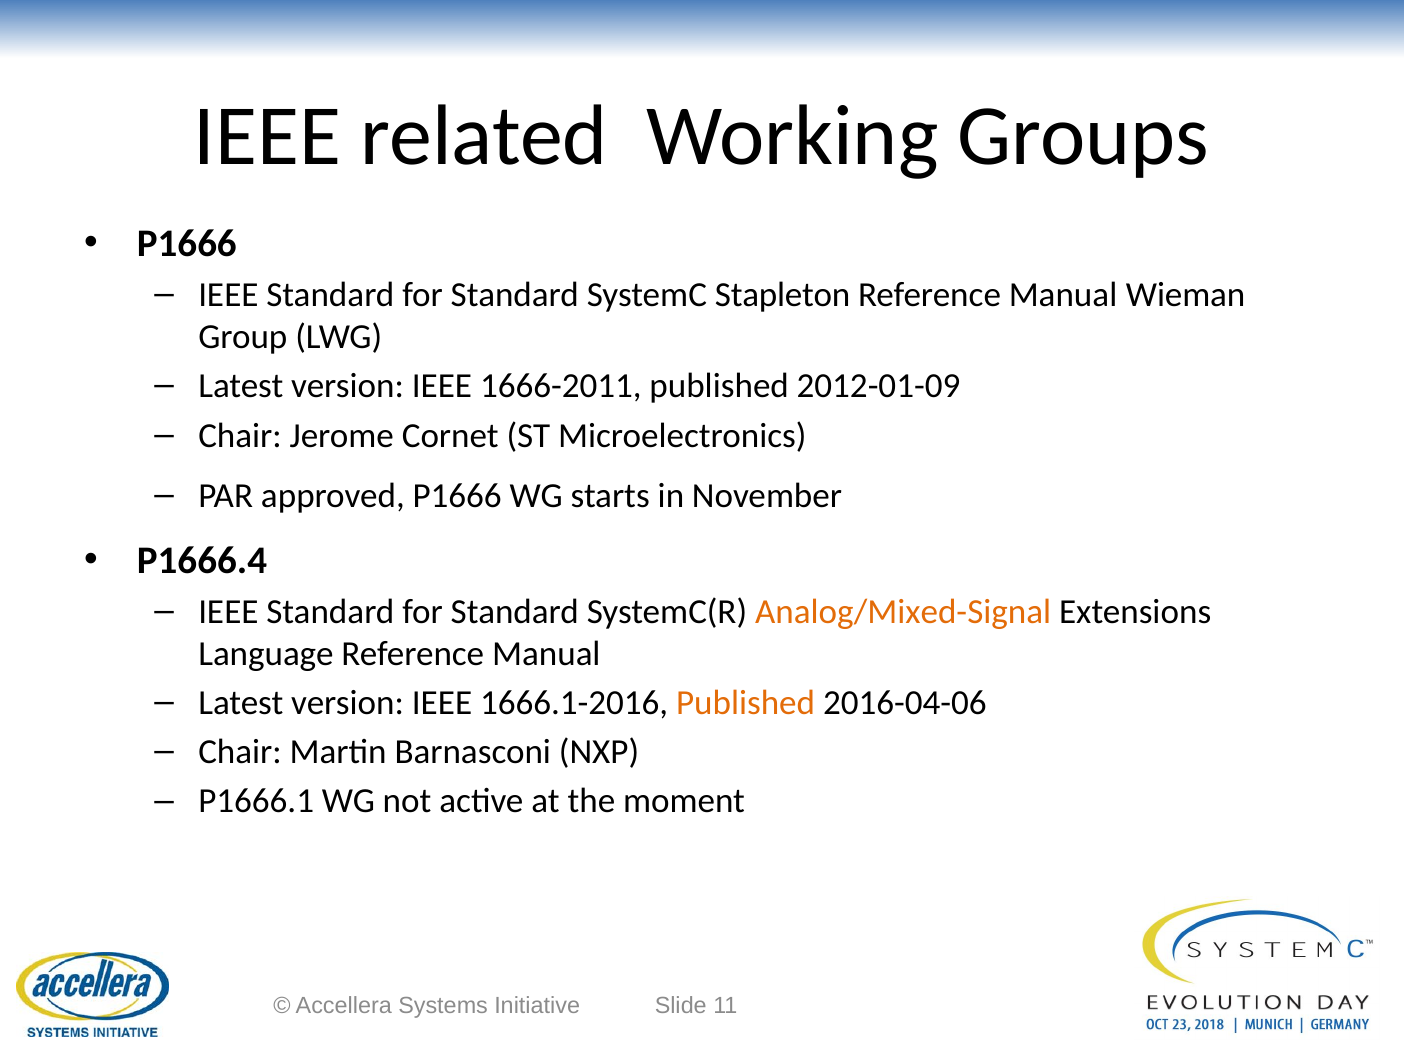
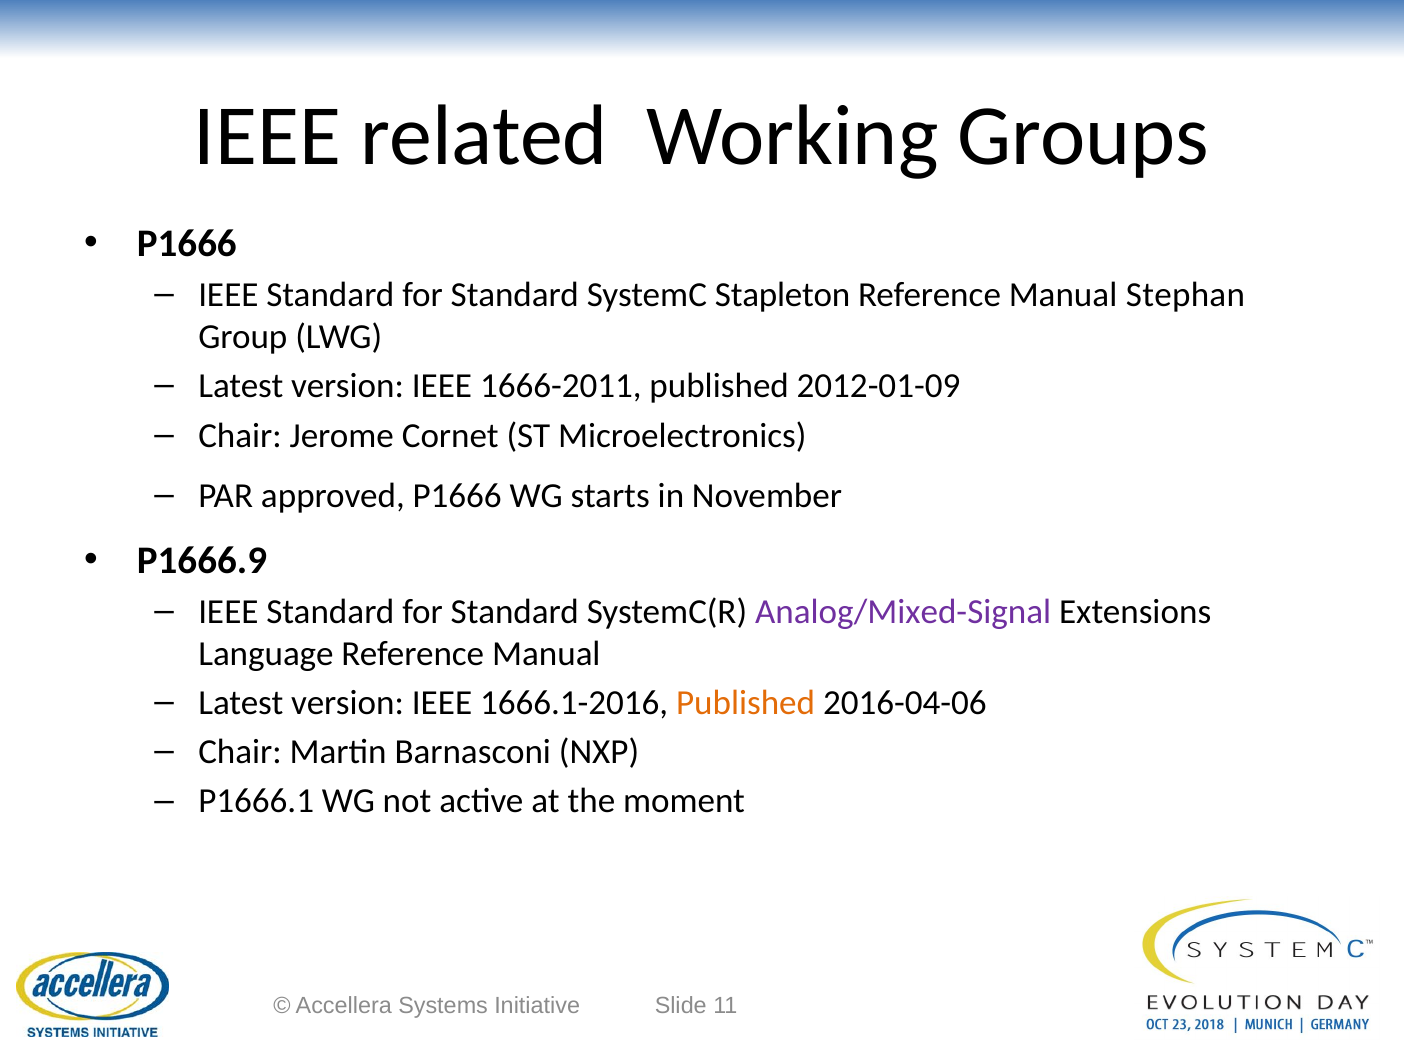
Wieman: Wieman -> Stephan
P1666.4: P1666.4 -> P1666.9
Analog/Mixed-Signal colour: orange -> purple
